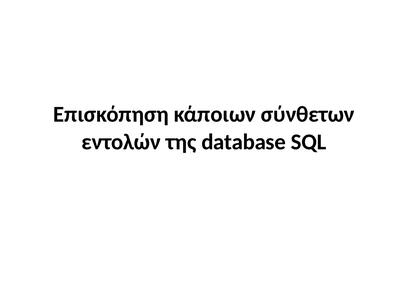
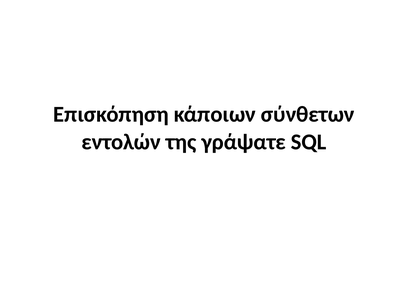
database: database -> γράψατε
